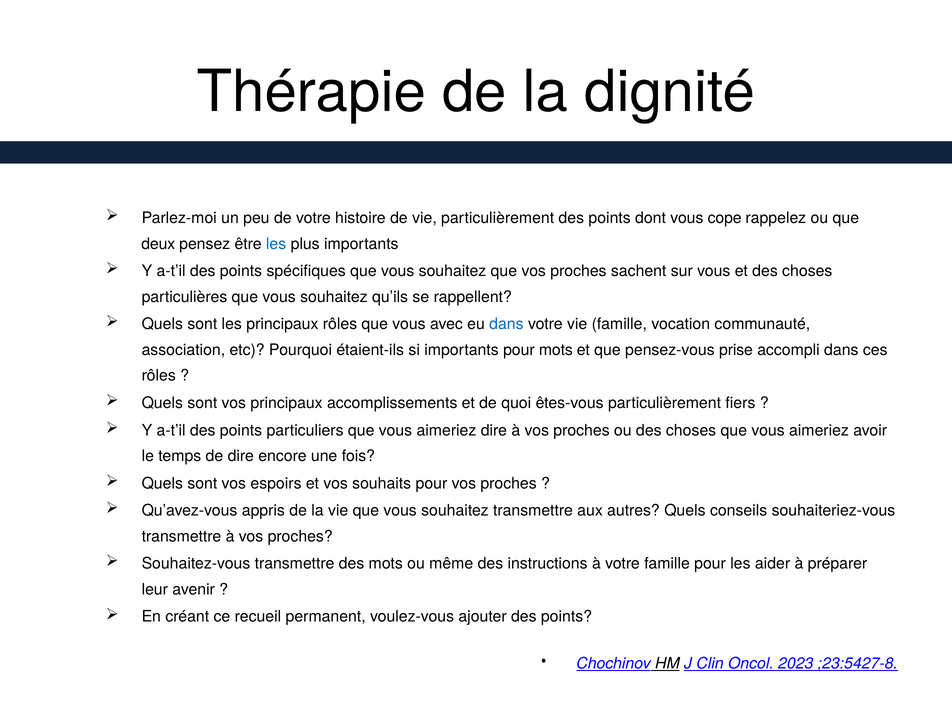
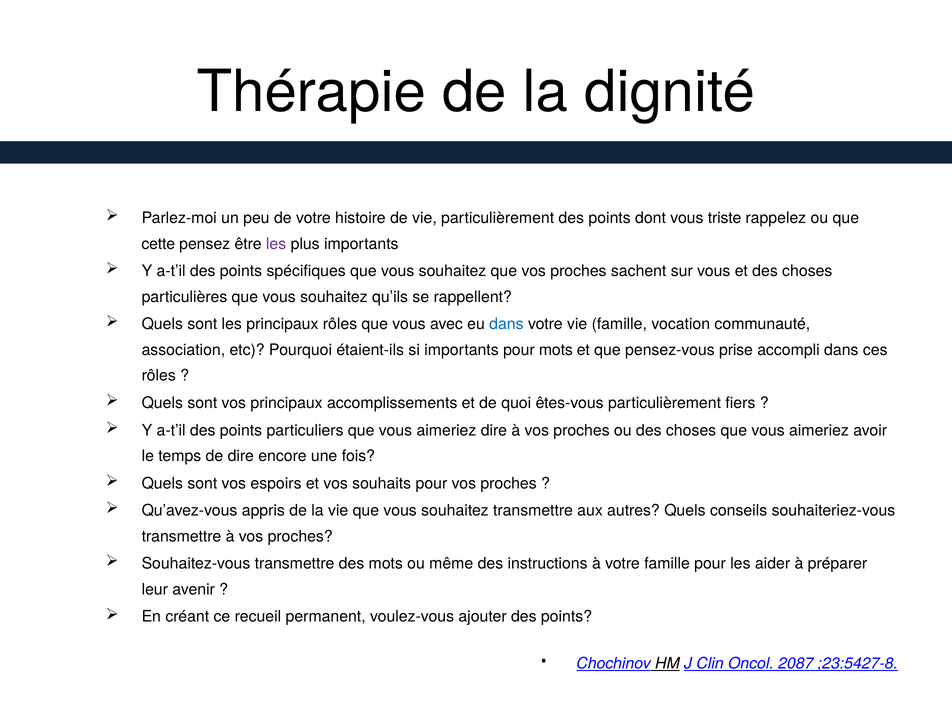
cope: cope -> triste
deux: deux -> cette
les at (276, 244) colour: blue -> purple
2023: 2023 -> 2087
